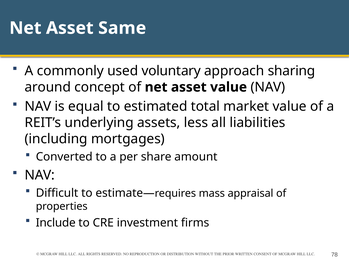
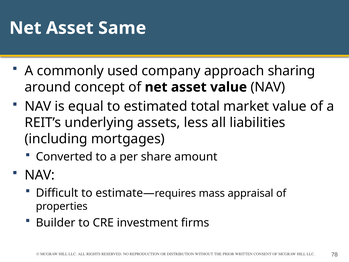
voluntary: voluntary -> company
Include: Include -> Builder
